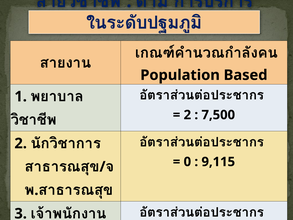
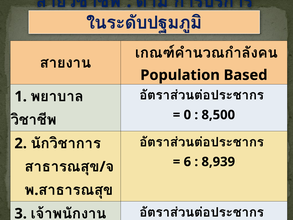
2 at (187, 115): 2 -> 0
7,500: 7,500 -> 8,500
0: 0 -> 6
9,115: 9,115 -> 8,939
